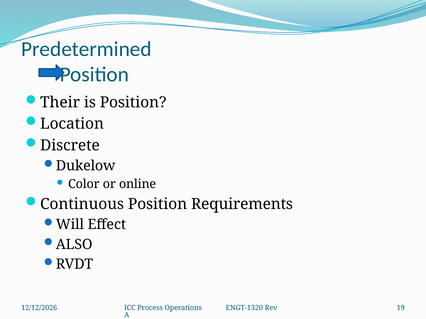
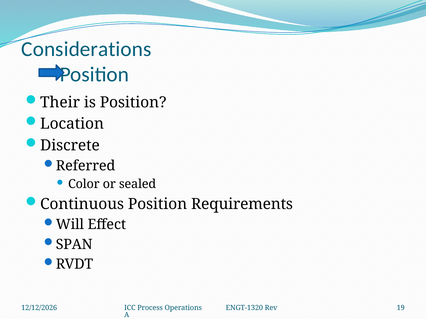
Predetermined: Predetermined -> Considerations
Dukelow: Dukelow -> Referred
online: online -> sealed
ALSO: ALSO -> SPAN
